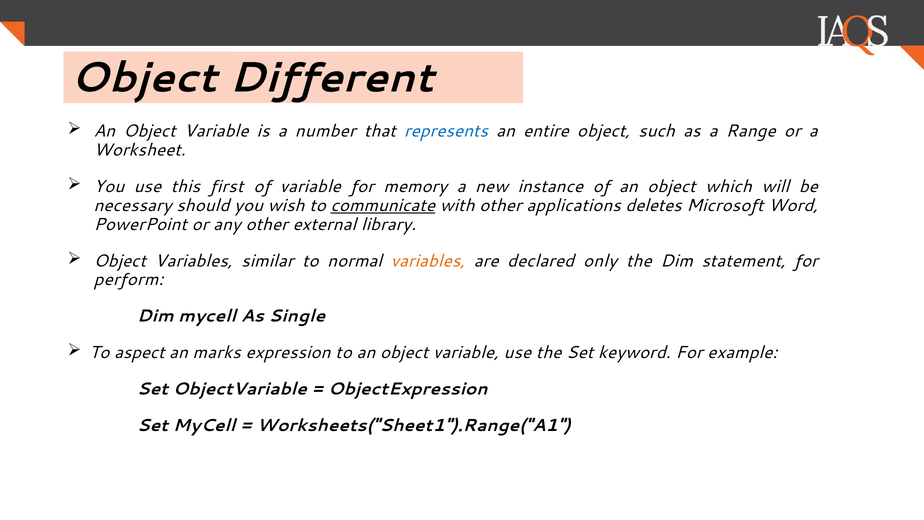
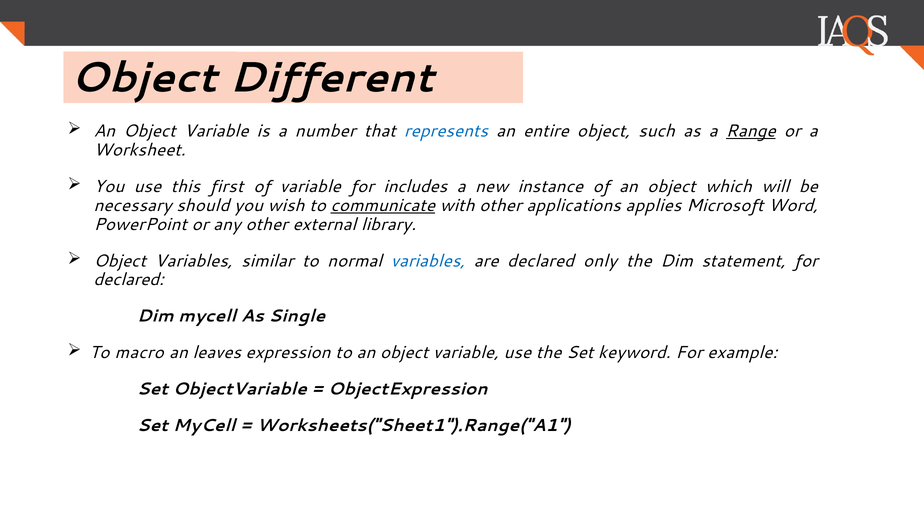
Range underline: none -> present
memory: memory -> includes
deletes: deletes -> applies
variables at (428, 261) colour: orange -> blue
perform at (129, 280): perform -> declared
aspect: aspect -> macro
marks: marks -> leaves
